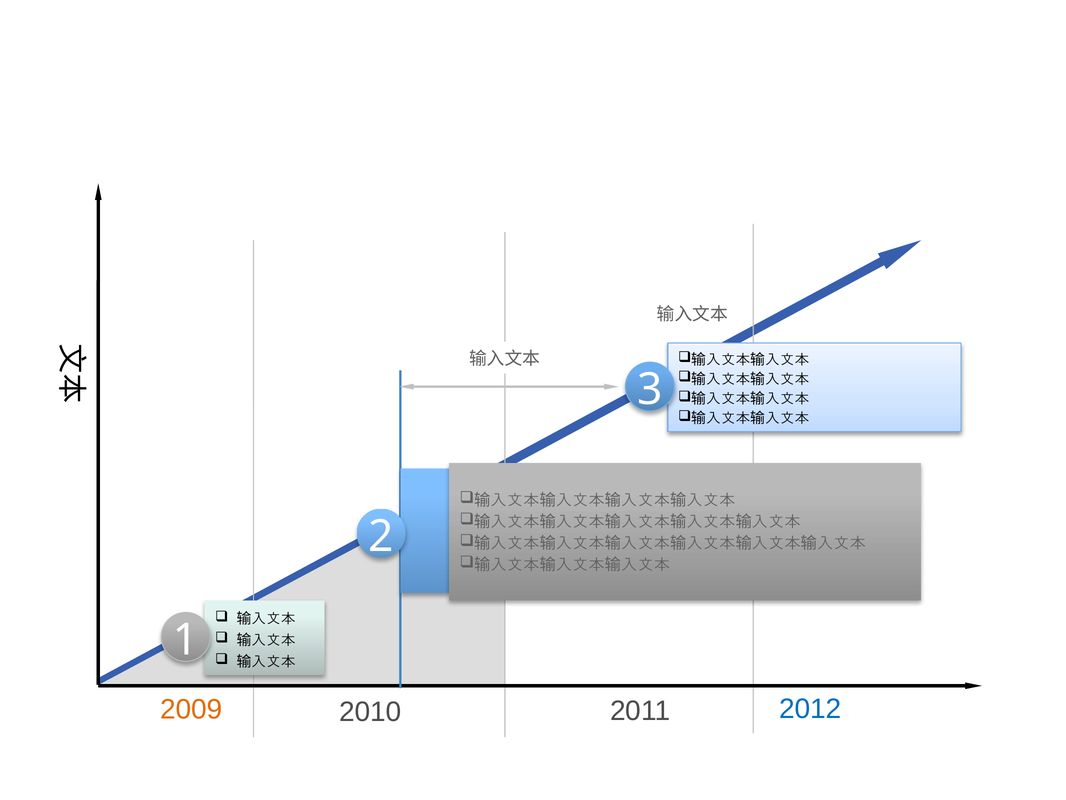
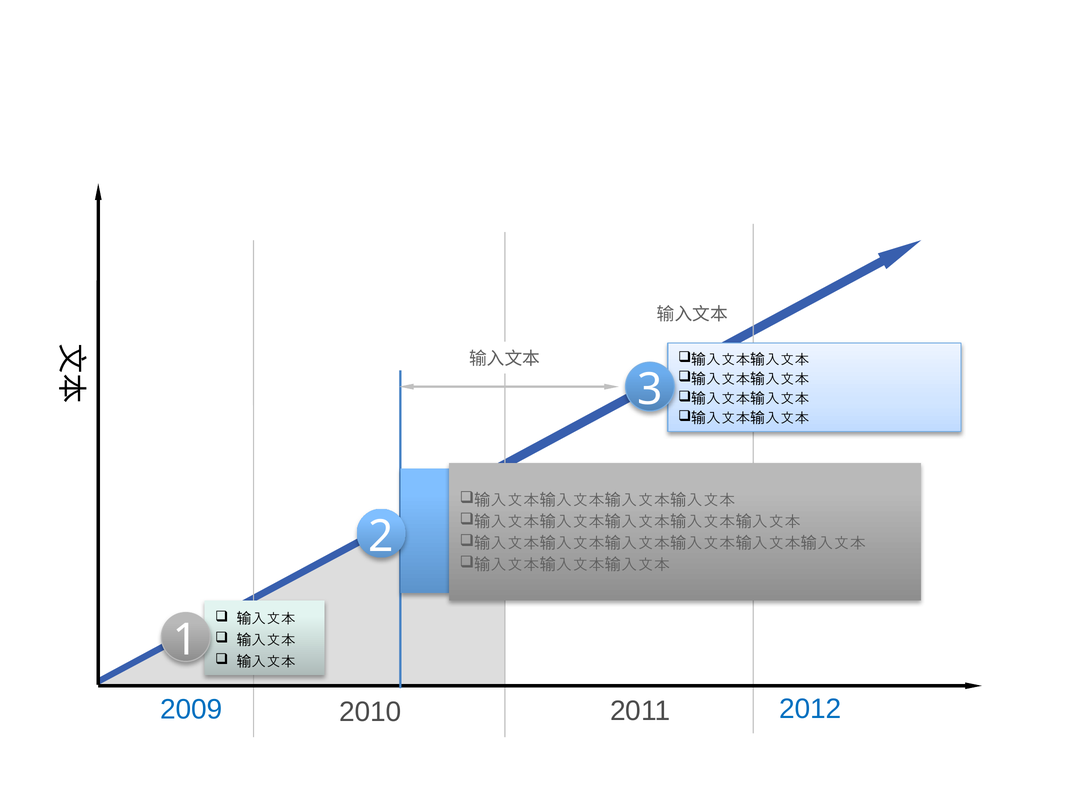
2009 colour: orange -> blue
